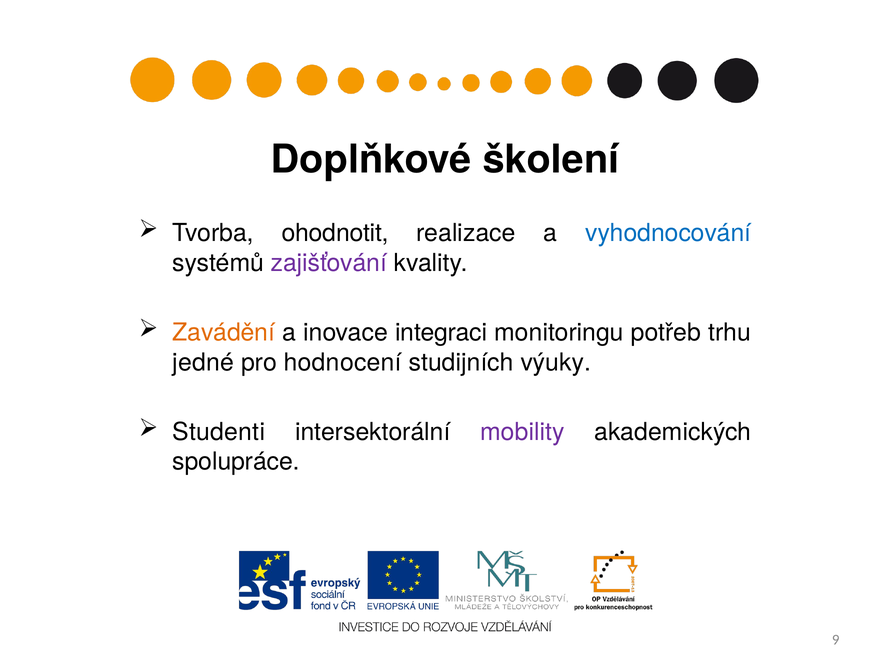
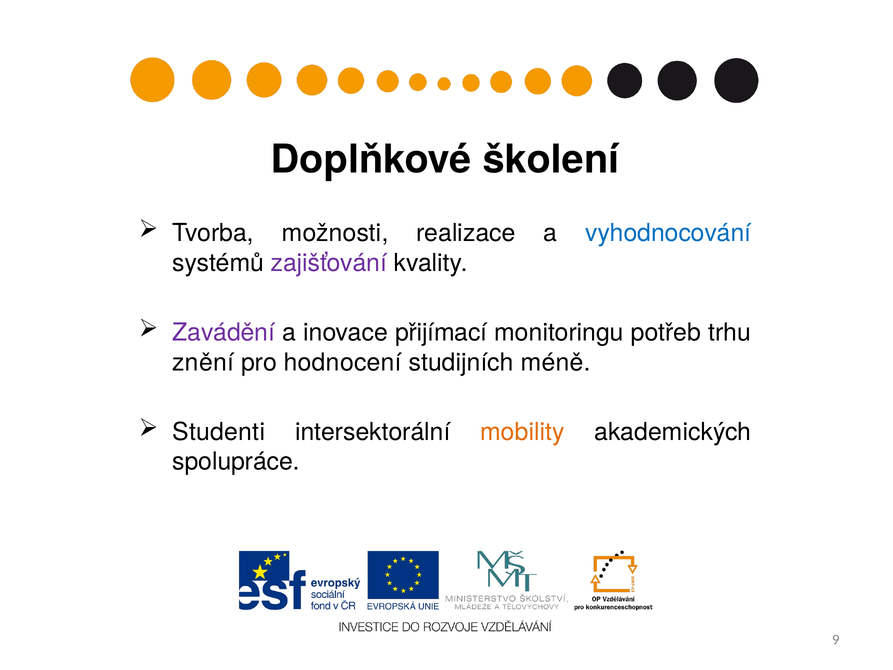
ohodnotit: ohodnotit -> možnosti
Zavádění colour: orange -> purple
integraci: integraci -> přijímací
jedné: jedné -> znění
výuky: výuky -> méně
mobility colour: purple -> orange
